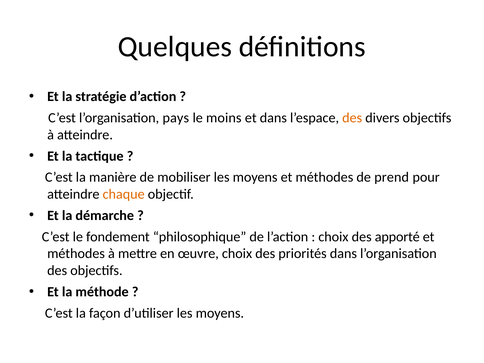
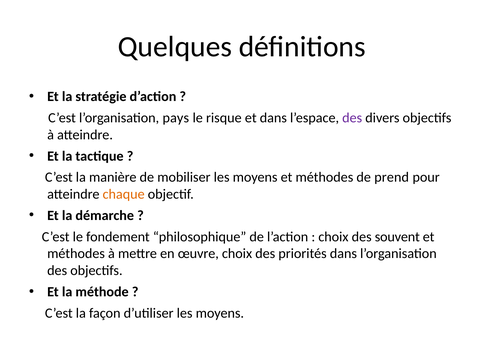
moins: moins -> risque
des at (352, 118) colour: orange -> purple
apporté: apporté -> souvent
